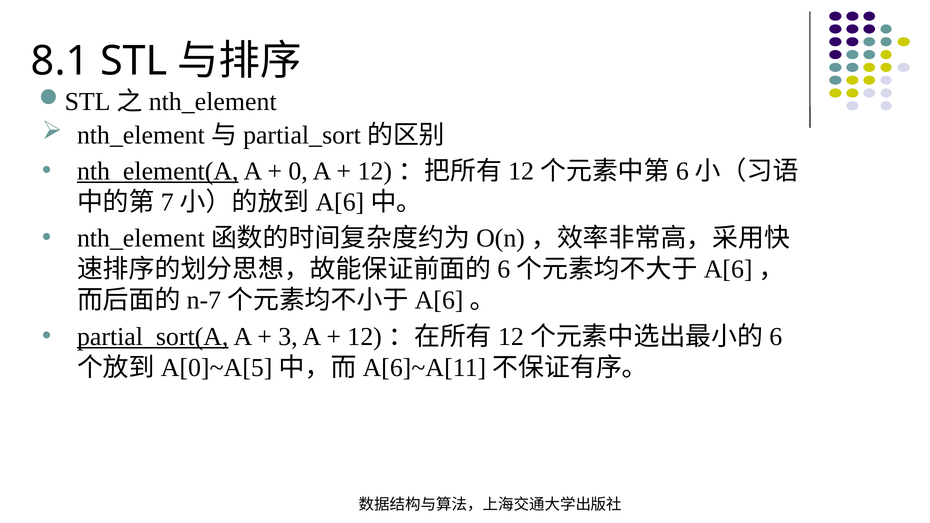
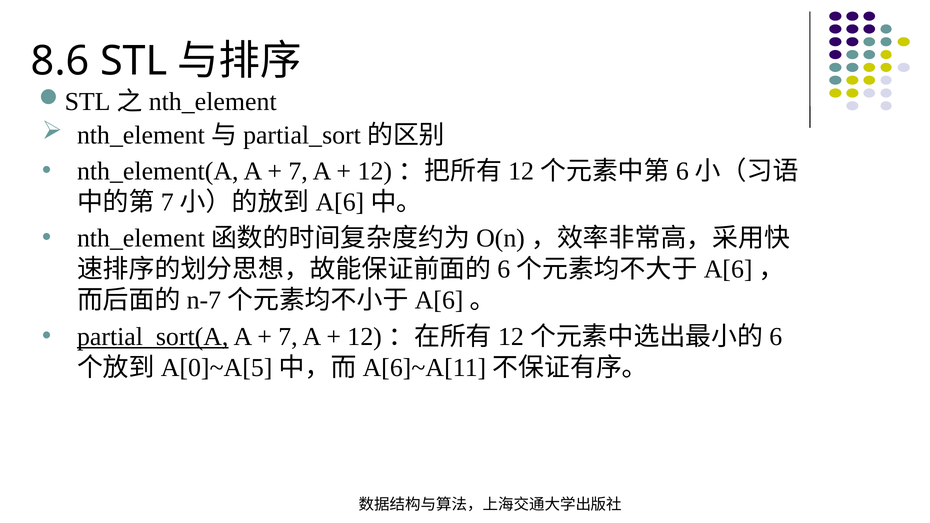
8.1: 8.1 -> 8.6
nth_element(A underline: present -> none
0 at (298, 171): 0 -> 7
3 at (288, 337): 3 -> 7
